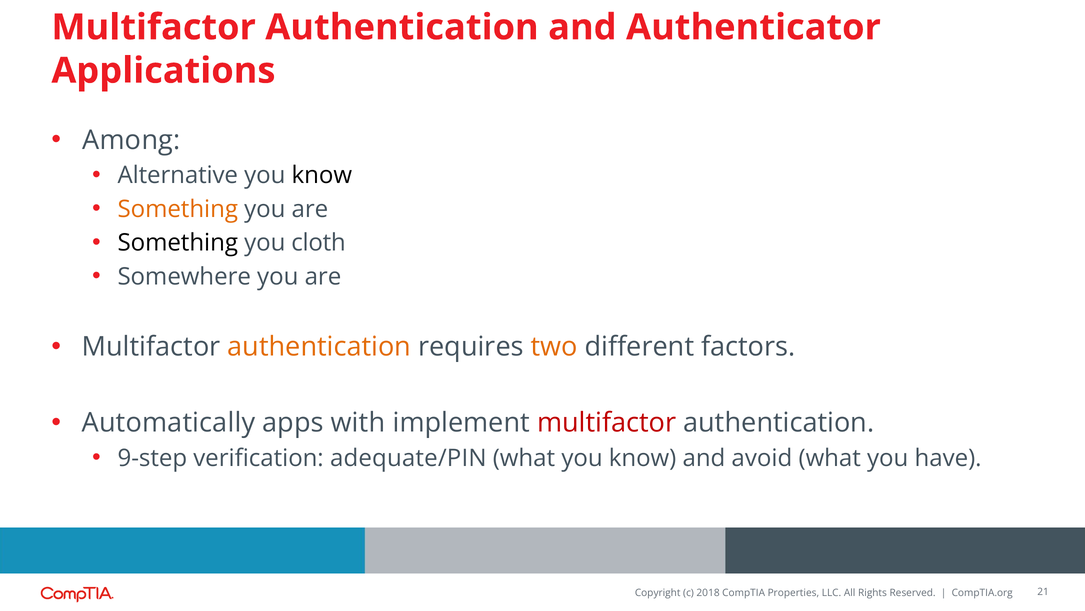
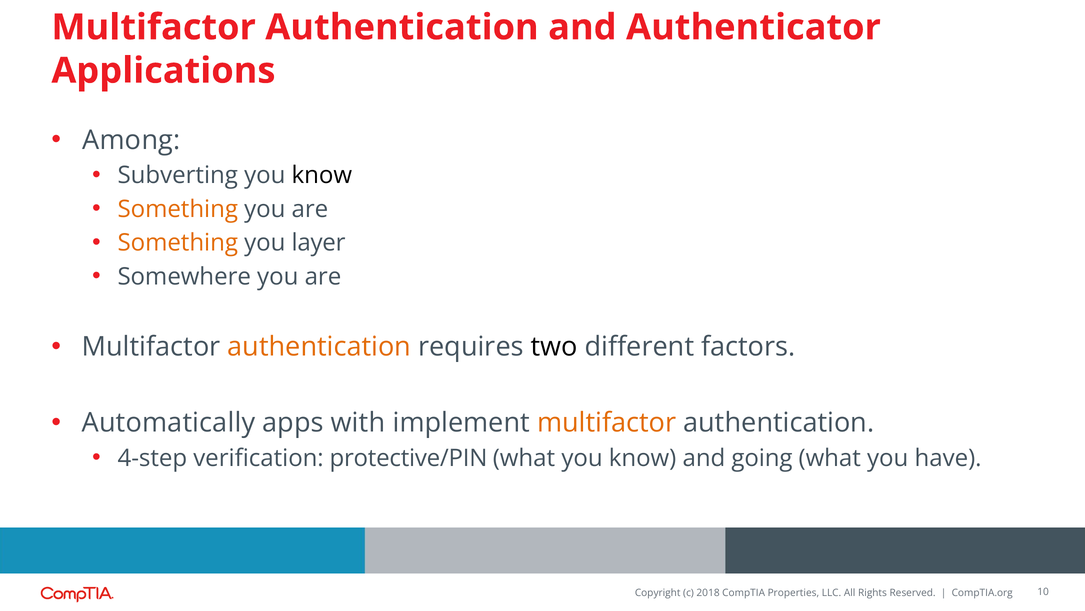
Alternative: Alternative -> Subverting
Something at (178, 243) colour: black -> orange
cloth: cloth -> layer
two colour: orange -> black
multifactor at (607, 423) colour: red -> orange
9-step: 9-step -> 4-step
adequate/PIN: adequate/PIN -> protective/PIN
avoid: avoid -> going
21: 21 -> 10
